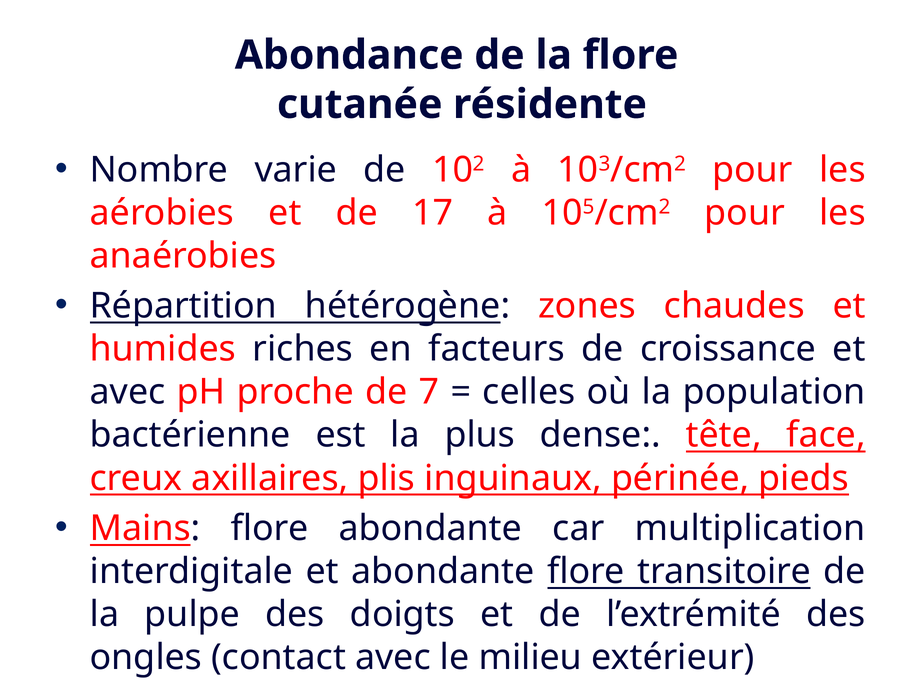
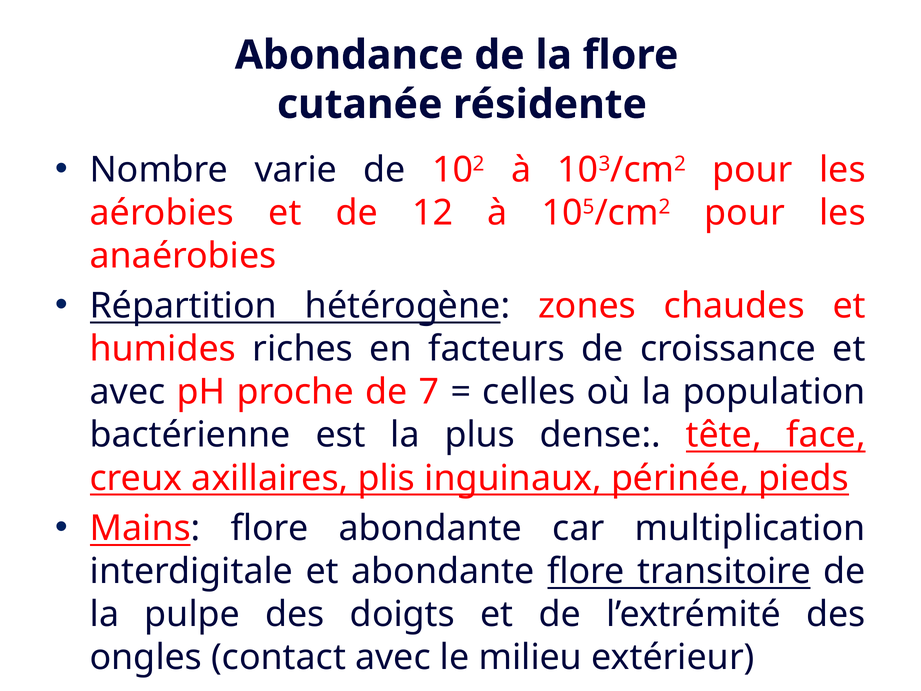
17: 17 -> 12
